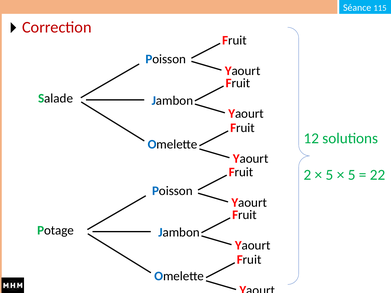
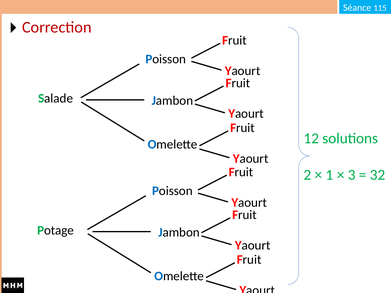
5 at (330, 175): 5 -> 1
5 at (352, 175): 5 -> 3
22: 22 -> 32
